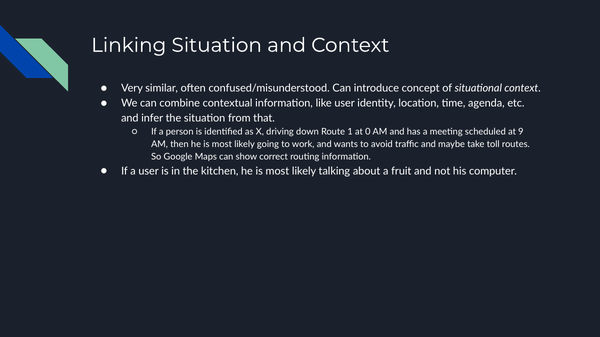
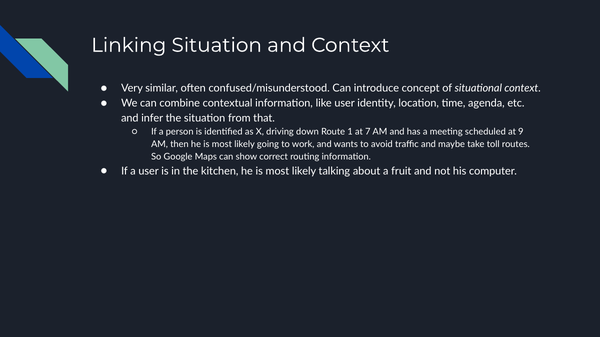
0: 0 -> 7
